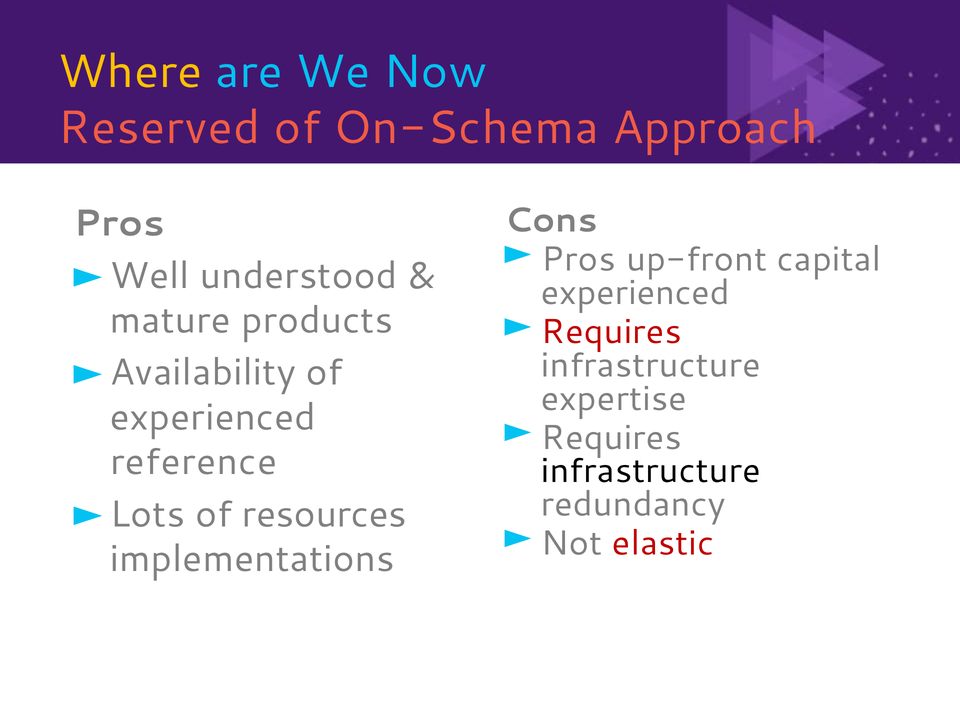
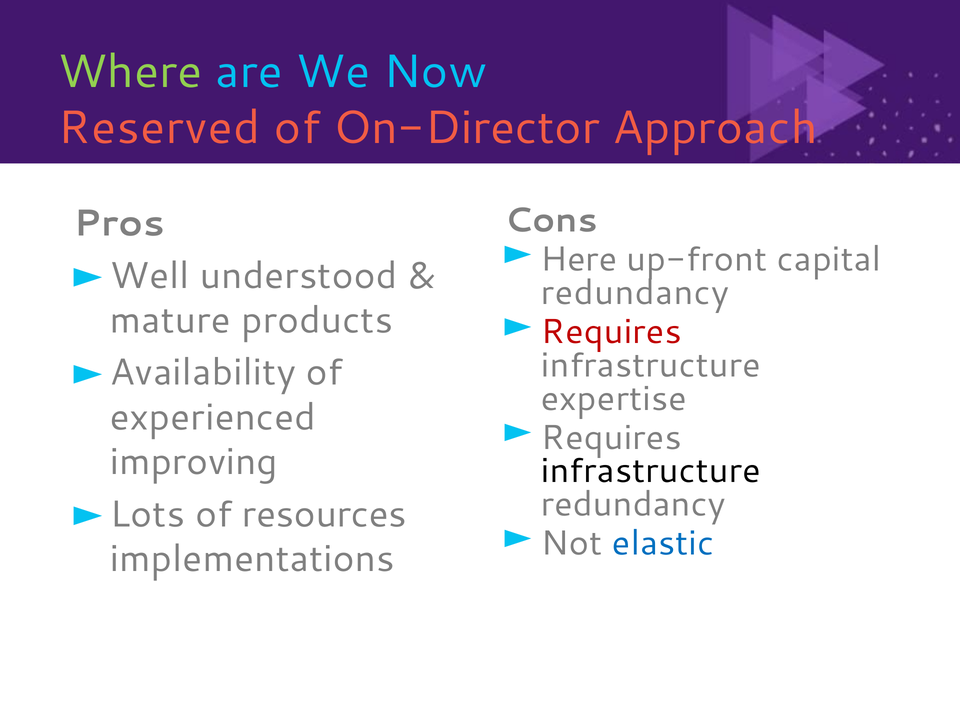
Where colour: yellow -> light green
On-Schema: On-Schema -> On-Director
Pros at (579, 260): Pros -> Here
experienced at (635, 293): experienced -> redundancy
reference: reference -> improving
elastic colour: red -> blue
